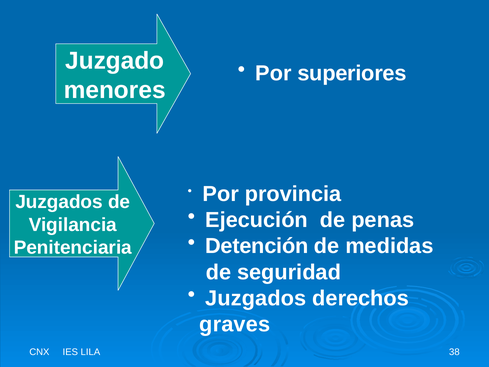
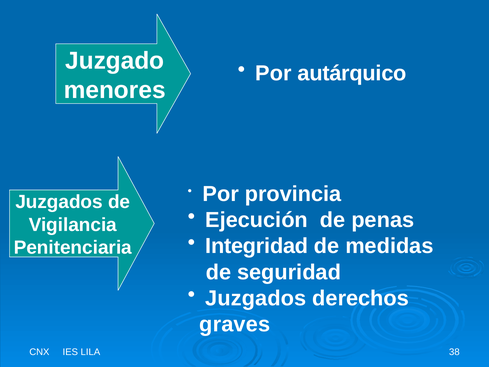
superiores: superiores -> autárquico
Detención: Detención -> Integridad
